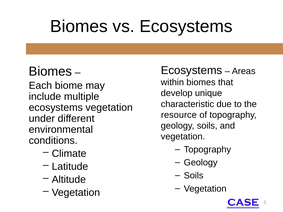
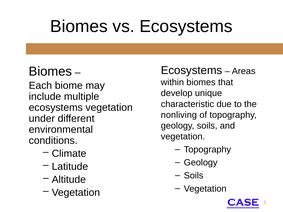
resource: resource -> nonliving
